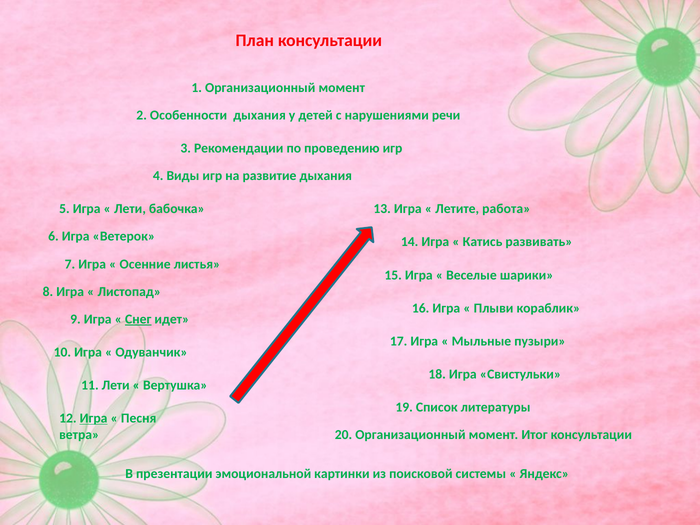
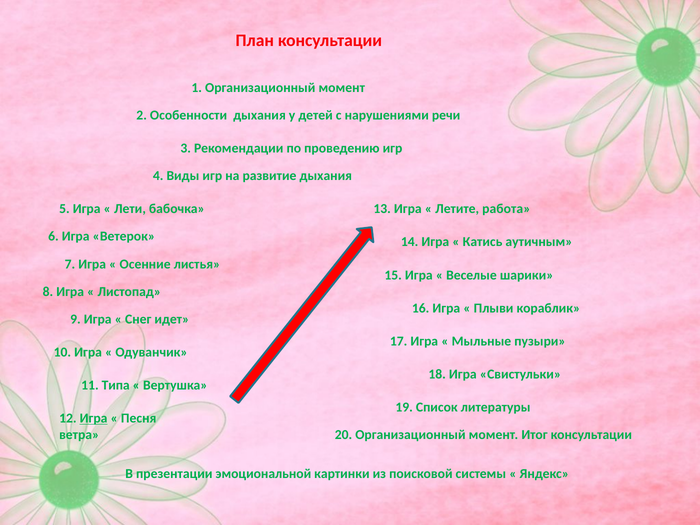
развивать: развивать -> аутичным
Снег underline: present -> none
11 Лети: Лети -> Типа
